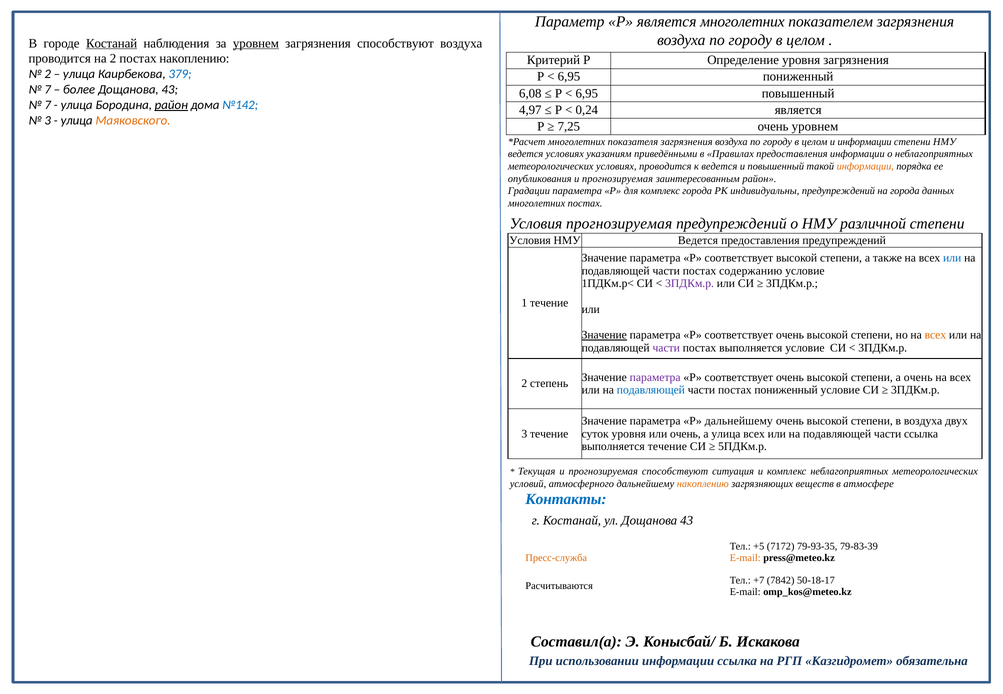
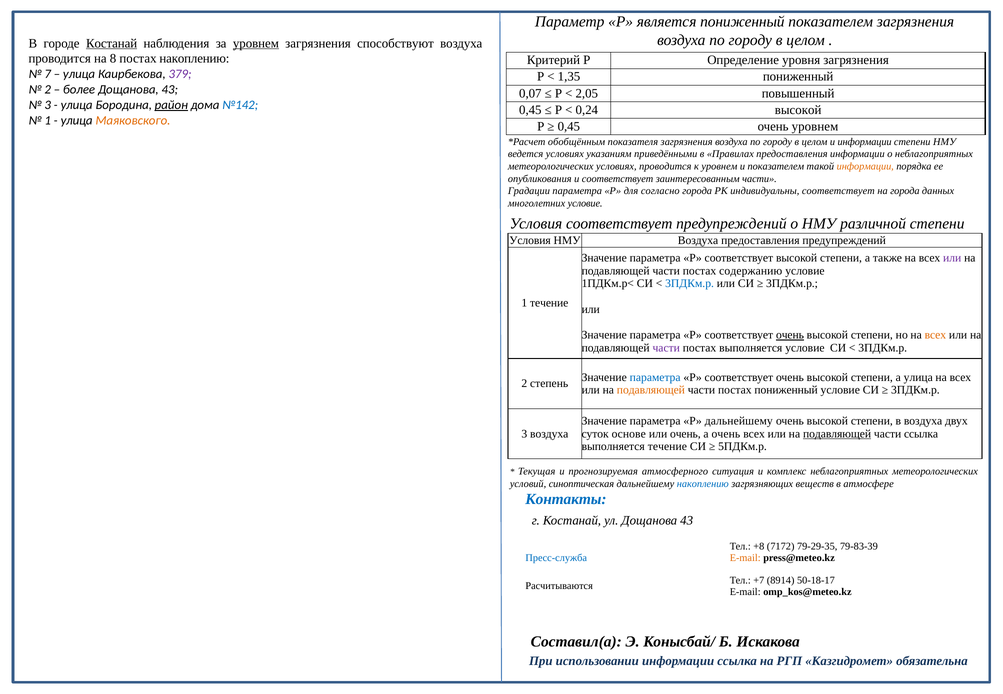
является многолетних: многолетних -> пониженный
на 2: 2 -> 8
2 at (48, 74): 2 -> 7
379 colour: blue -> purple
6,95 at (569, 77): 6,95 -> 1,35
7 at (48, 90): 7 -> 2
6,08: 6,08 -> 0,07
6,95 at (587, 93): 6,95 -> 2,05
7 at (48, 105): 7 -> 3
4,97 at (530, 110): 4,97 -> 0,45
0,24 является: является -> высокой
3 at (48, 121): 3 -> 1
7,25 at (569, 126): 7,25 -> 0,45
многолетних at (577, 142): многолетних -> обобщённым
к ведется: ведется -> уровнем
и повышенный: повышенный -> показателем
опубликования и прогнозируемая: прогнозируемая -> соответствует
заинтересованным район: район -> части
для комплекс: комплекс -> согласно
индивидуальны предупреждений: предупреждений -> соответствует
многолетних постах: постах -> условие
Условия прогнозируемая: прогнозируемая -> соответствует
Ведется at (698, 240): Ведется -> Воздуха
или at (952, 258) colour: blue -> purple
3ПДКм.р at (690, 284) colour: purple -> blue
Значение at (604, 335) underline: present -> none
очень at (790, 335) underline: none -> present
параметра at (655, 377) colour: purple -> blue
а очень: очень -> улица
подавляющей at (651, 390) colour: blue -> orange
3 течение: течение -> воздуха
суток уровня: уровня -> основе
а улица: улица -> очень
подавляющей at (837, 434) underline: none -> present
прогнозируемая способствуют: способствуют -> атмосферного
атмосферного: атмосферного -> синоптическая
накоплению at (703, 484) colour: orange -> blue
+5: +5 -> +8
79-93-35: 79-93-35 -> 79-29-35
Пресс-служба colour: orange -> blue
7842: 7842 -> 8914
